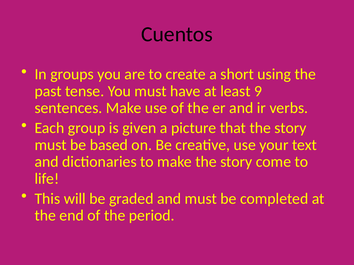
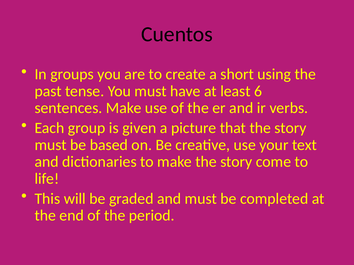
9: 9 -> 6
